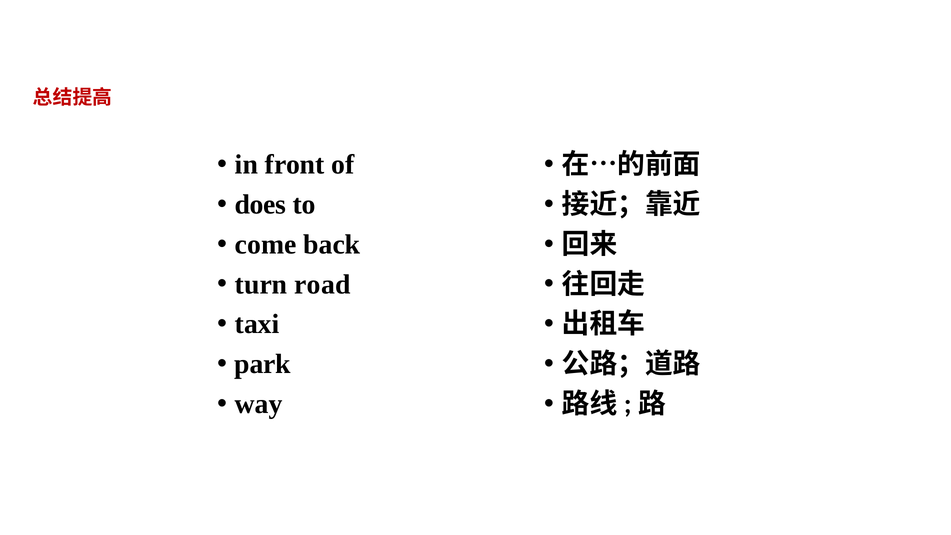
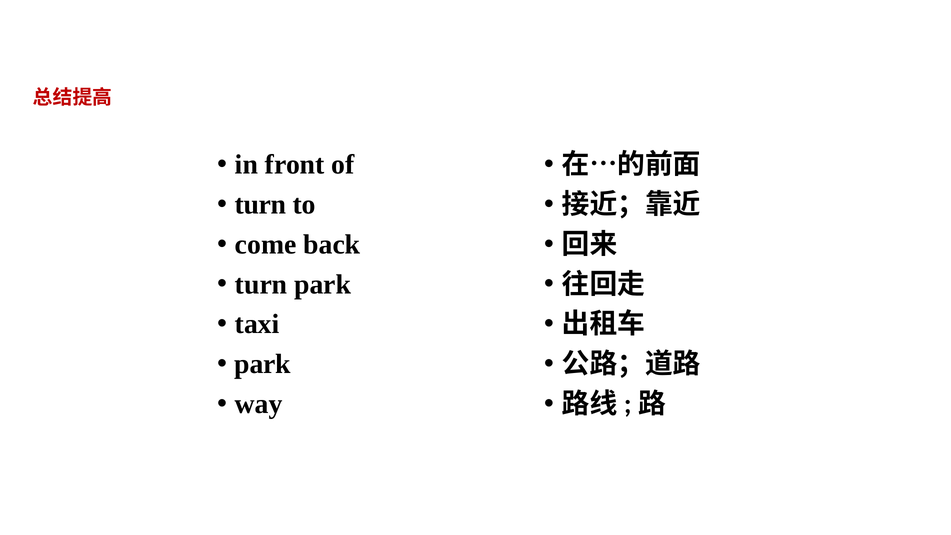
does at (260, 205): does -> turn
turn road: road -> park
